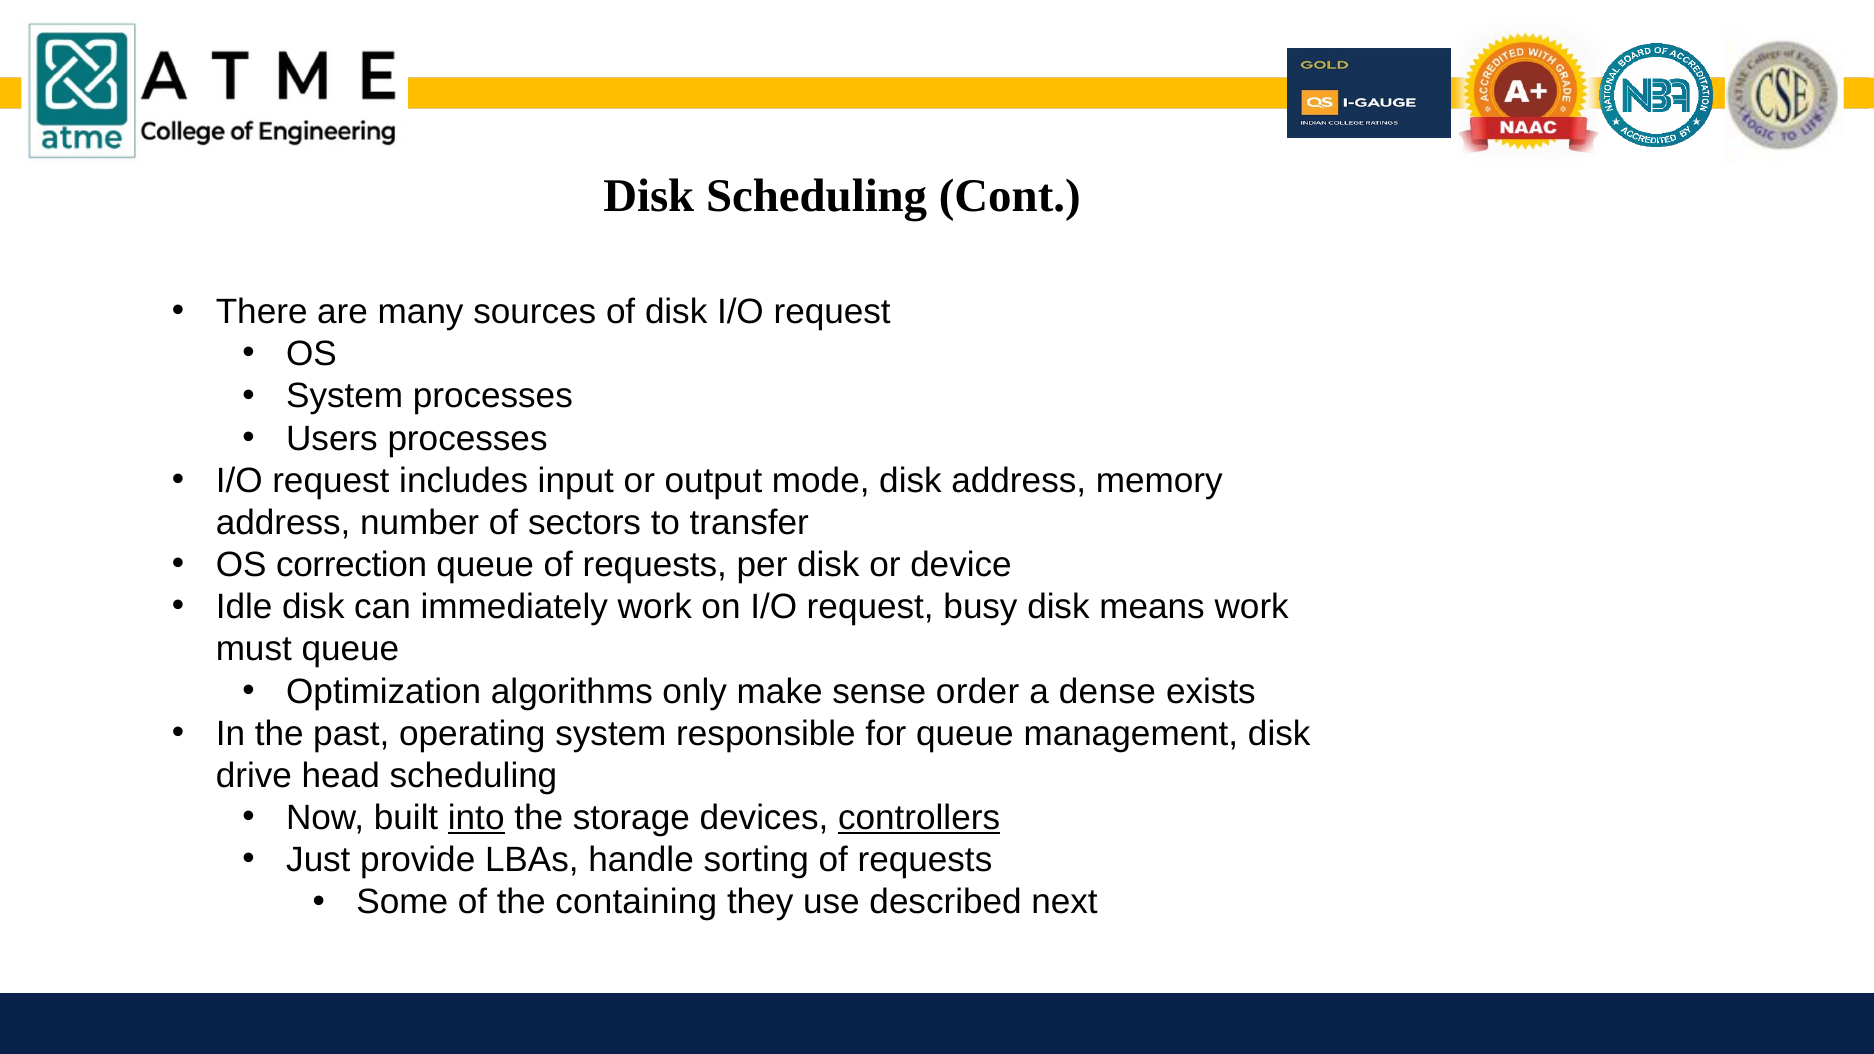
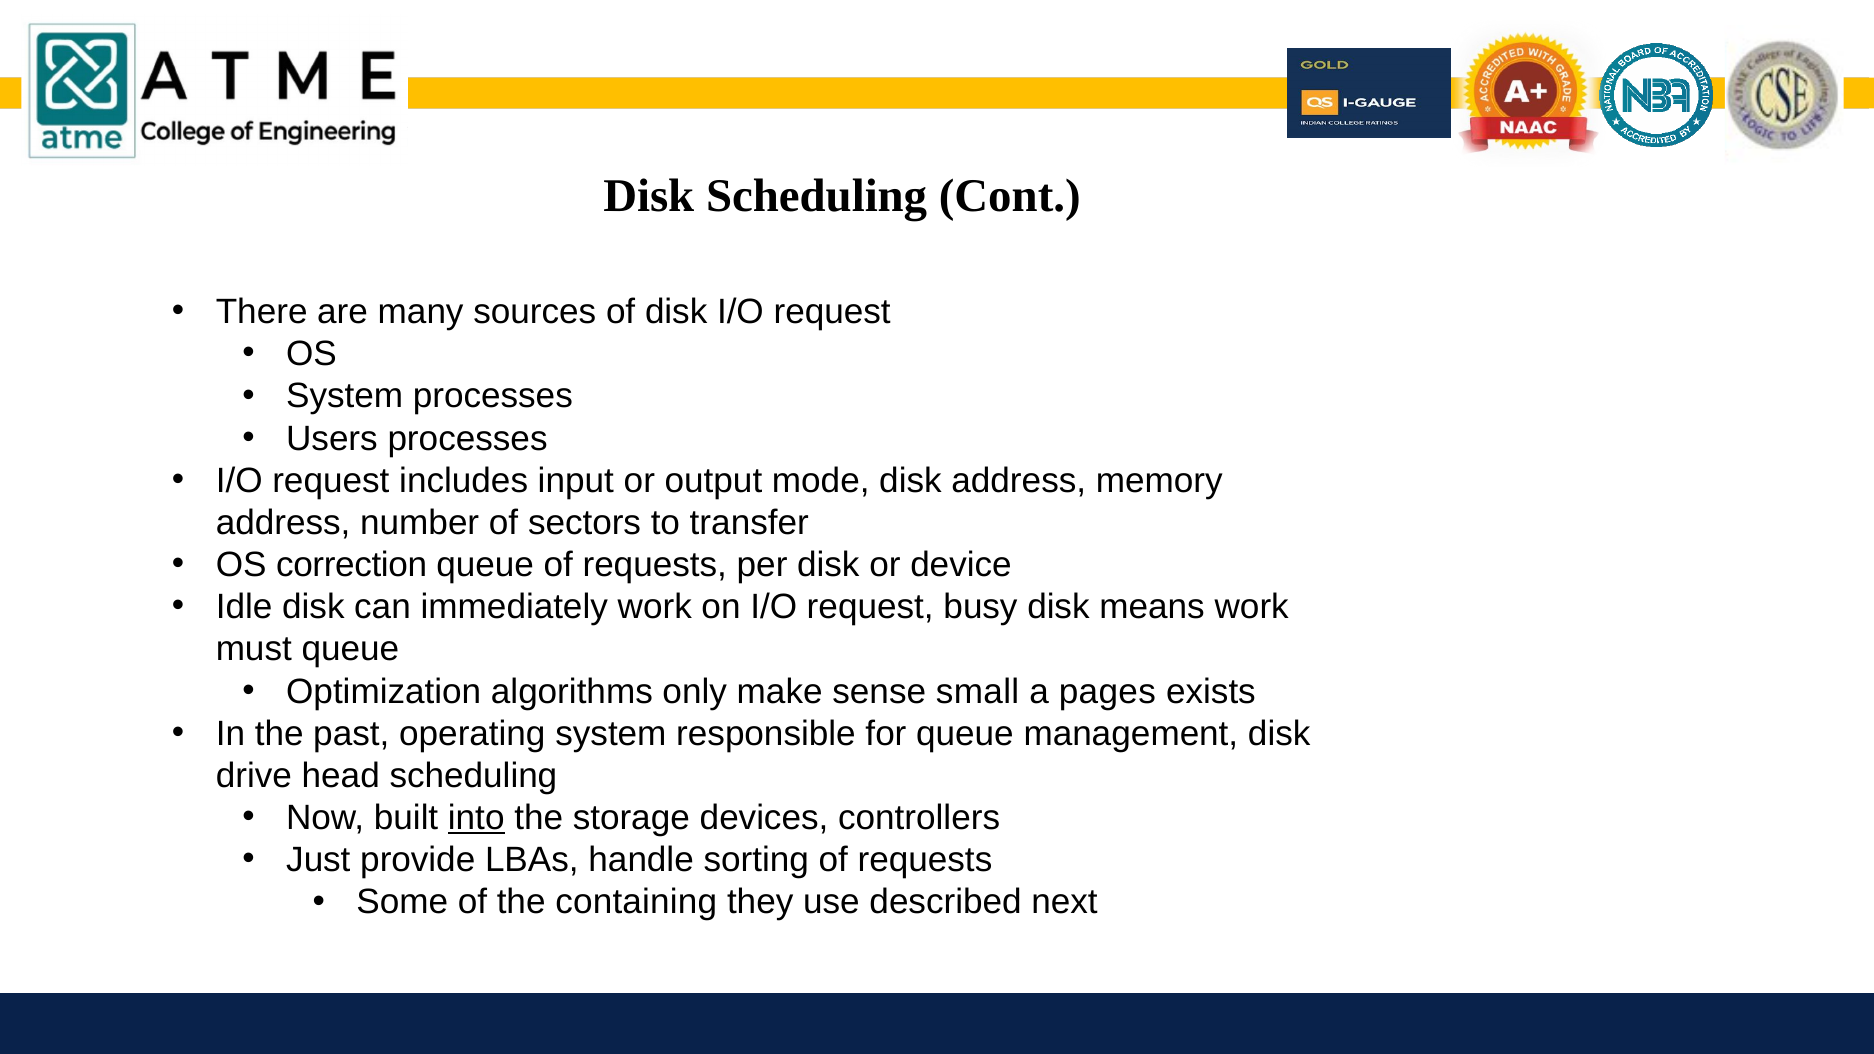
order: order -> small
dense: dense -> pages
controllers underline: present -> none
